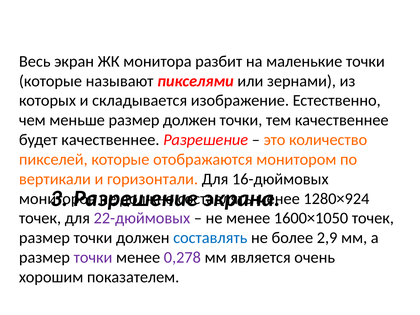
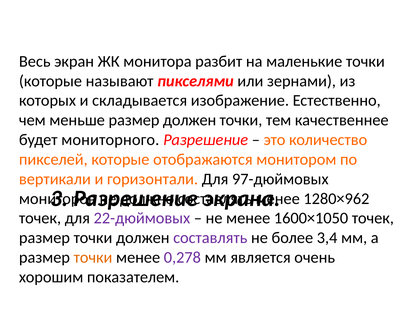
будет качественнее: качественнее -> мониторного
16-дюймовых: 16-дюймовых -> 97-дюймовых
1280×924: 1280×924 -> 1280×962
составлять at (210, 238) colour: blue -> purple
2,9: 2,9 -> 3,4
точки at (93, 257) colour: purple -> orange
